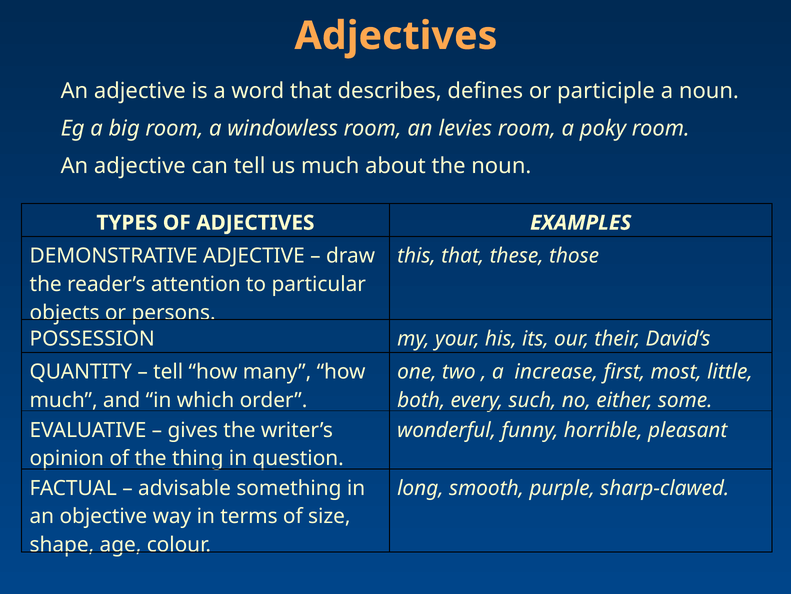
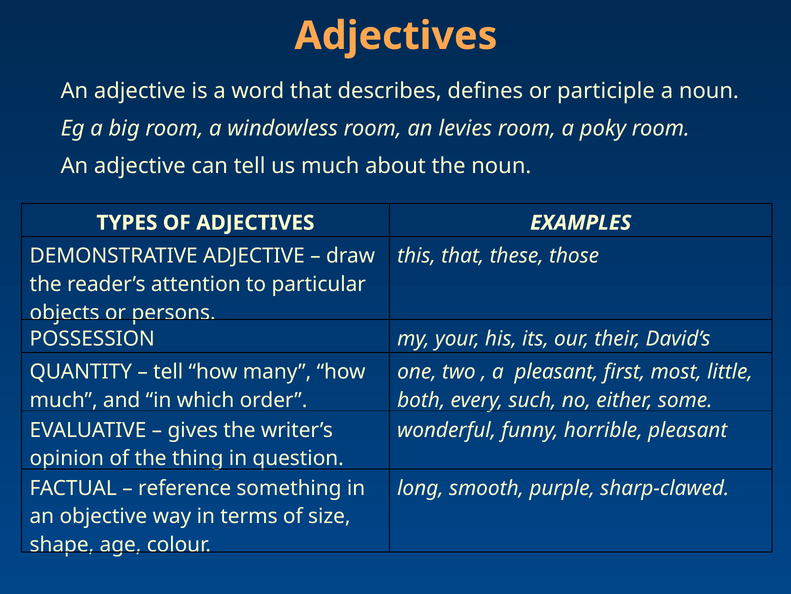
a increase: increase -> pleasant
advisable: advisable -> reference
